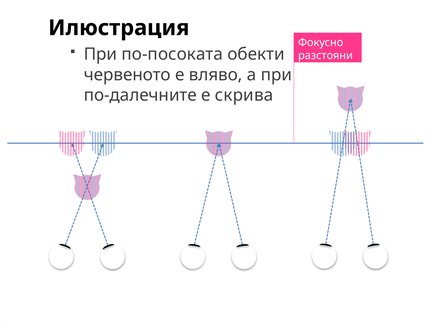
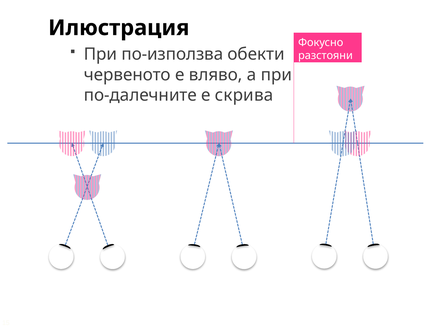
по-посоката: по-посоката -> по-използва
